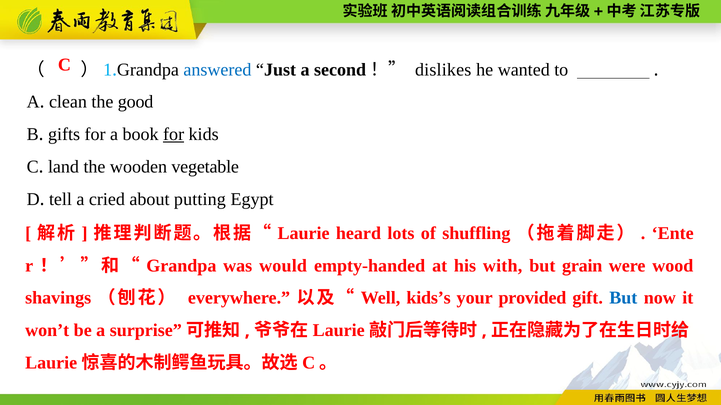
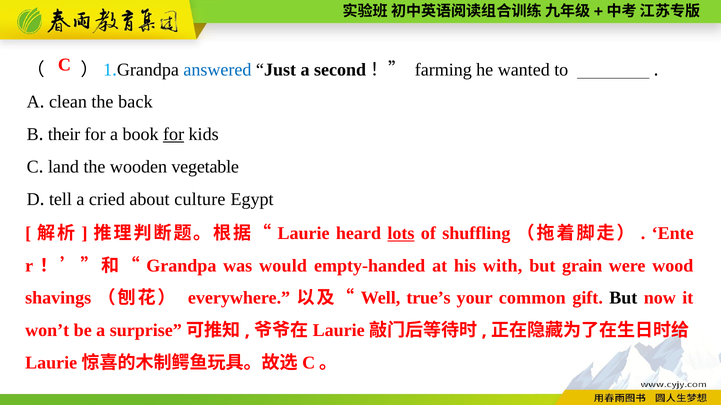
dislikes: dislikes -> farming
good: good -> back
gifts: gifts -> their
putting: putting -> culture
lots underline: none -> present
kids’s: kids’s -> true’s
provided: provided -> common
But at (623, 299) colour: blue -> black
